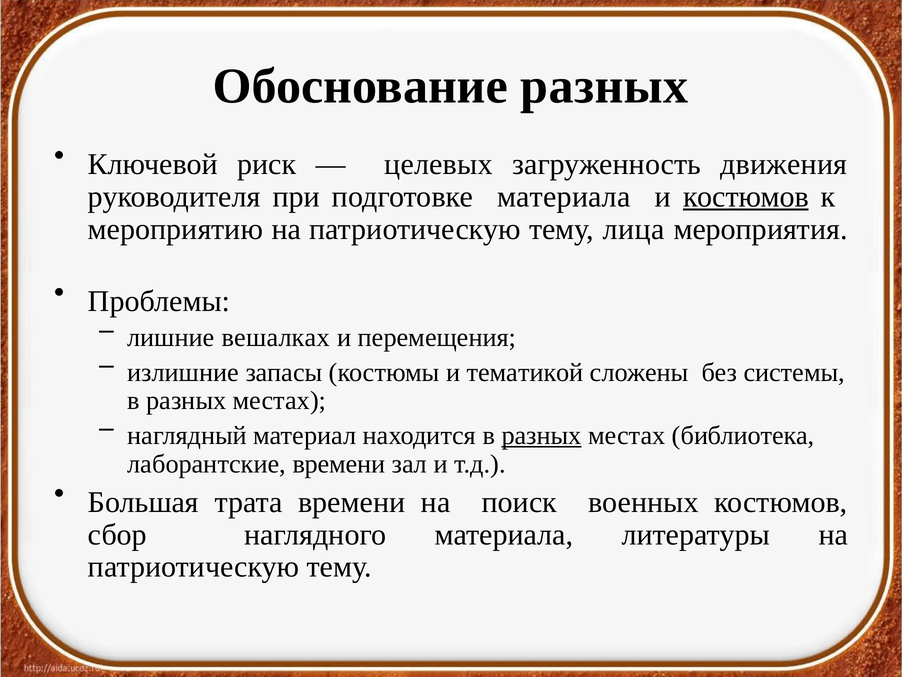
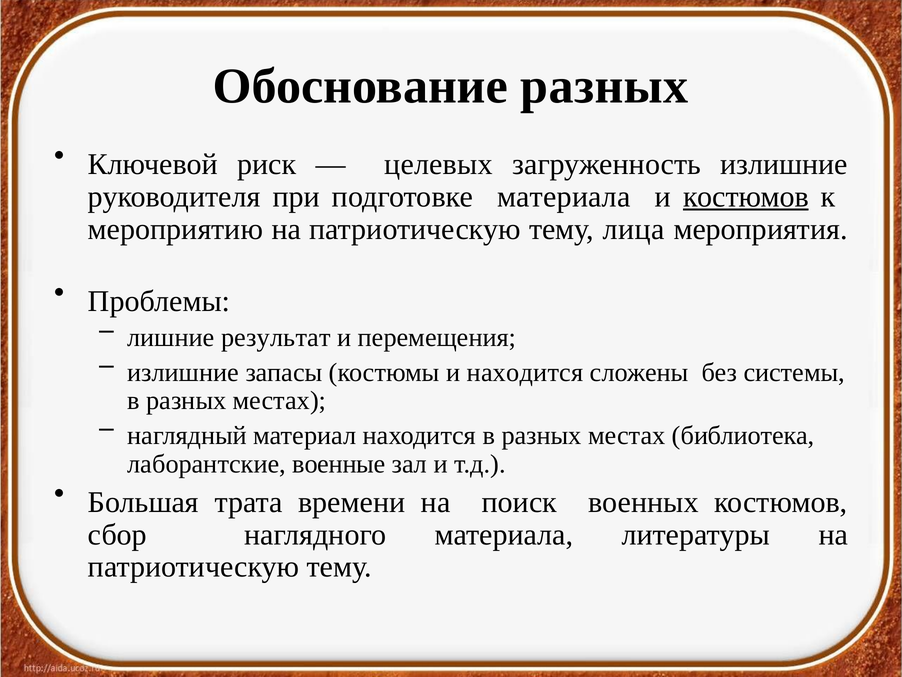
загруженность движения: движения -> излишние
вешалках: вешалках -> результат
и тематикой: тематикой -> находится
разных at (542, 435) underline: present -> none
лаборантские времени: времени -> военные
